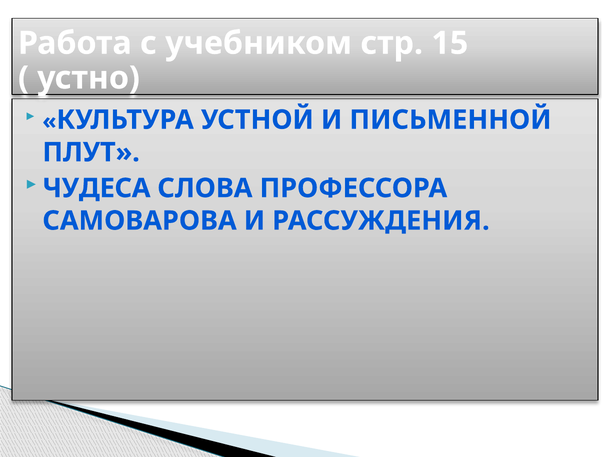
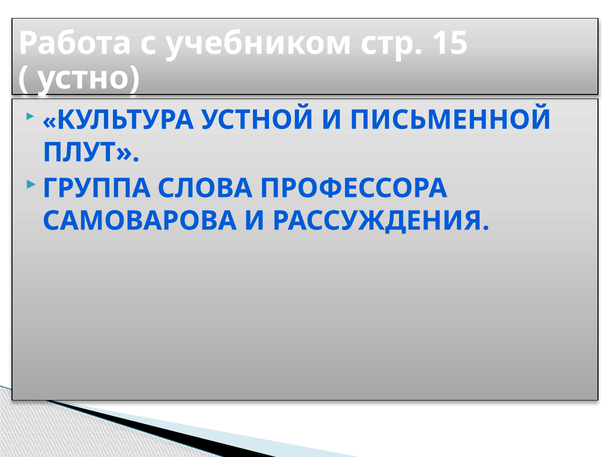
ЧУДЕСА: ЧУДЕСА -> ГРУППА
